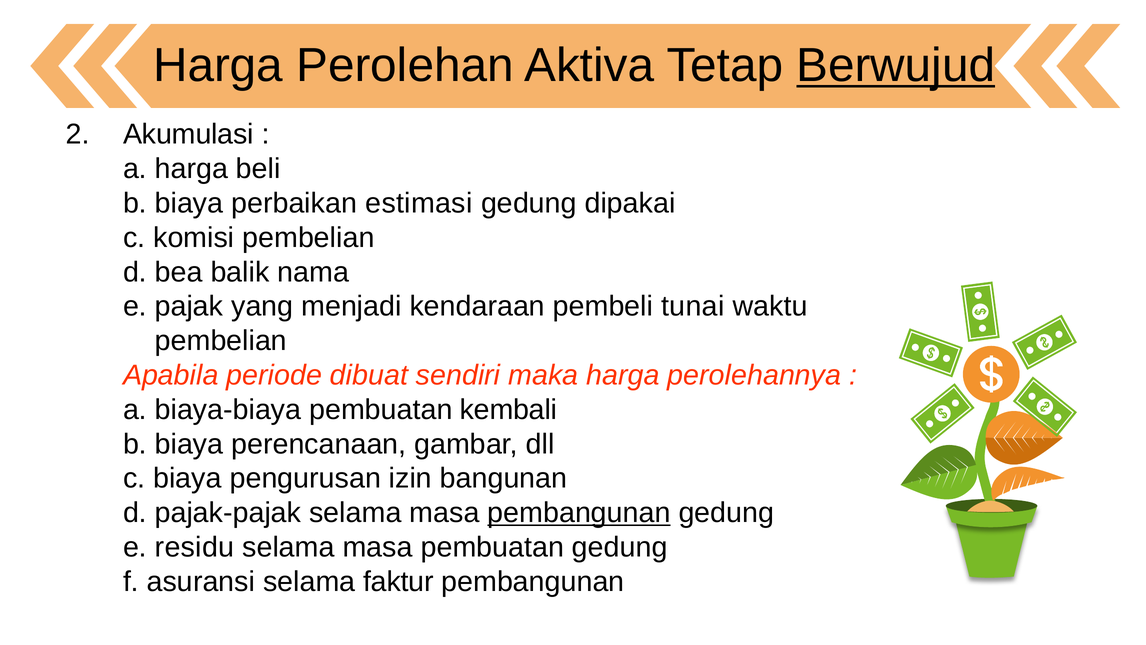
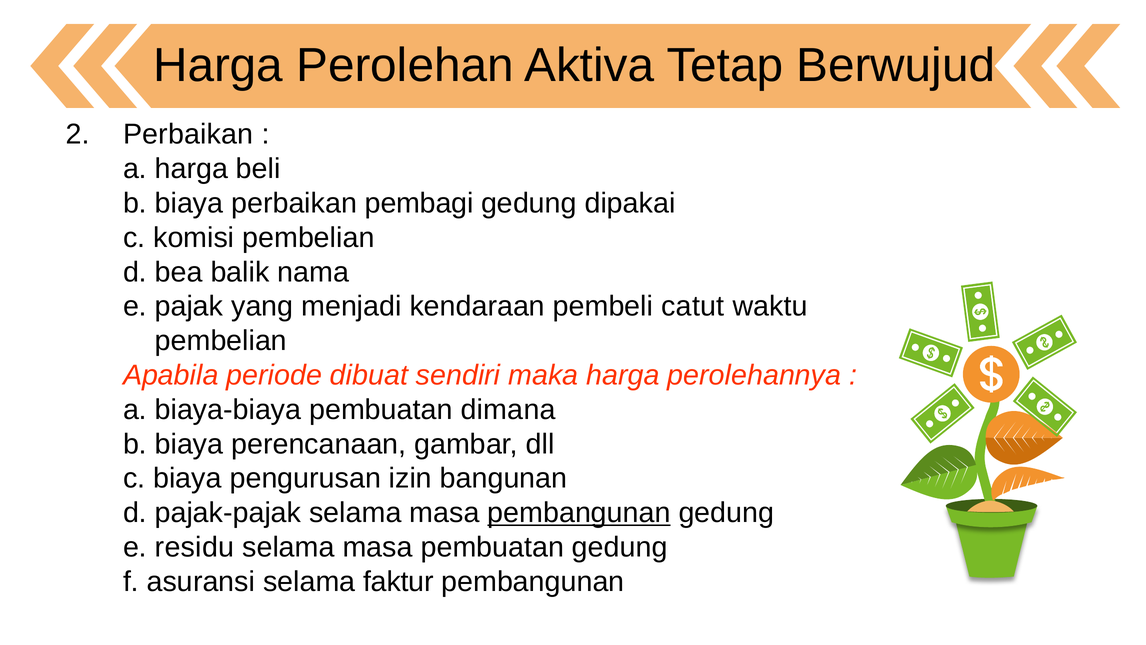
Berwujud underline: present -> none
Akumulasi at (188, 134): Akumulasi -> Perbaikan
estimasi: estimasi -> pembagi
tunai: tunai -> catut
kembali: kembali -> dimana
